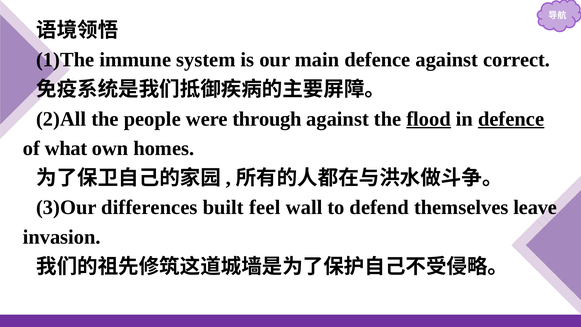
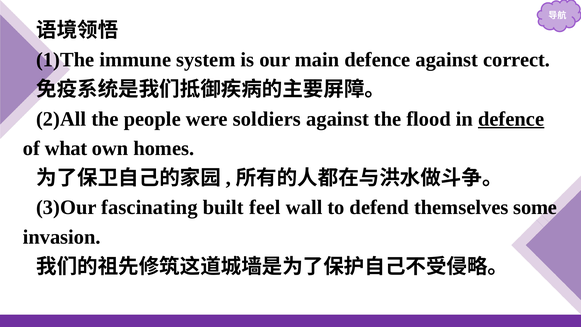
through: through -> soldiers
flood underline: present -> none
differences: differences -> fascinating
leave: leave -> some
